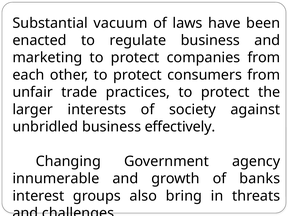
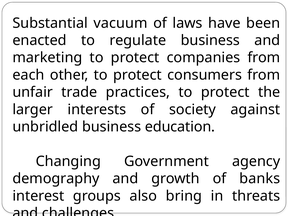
effectively: effectively -> education
innumerable: innumerable -> demography
